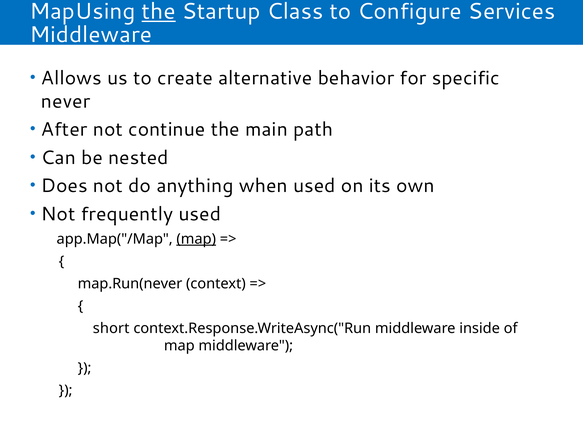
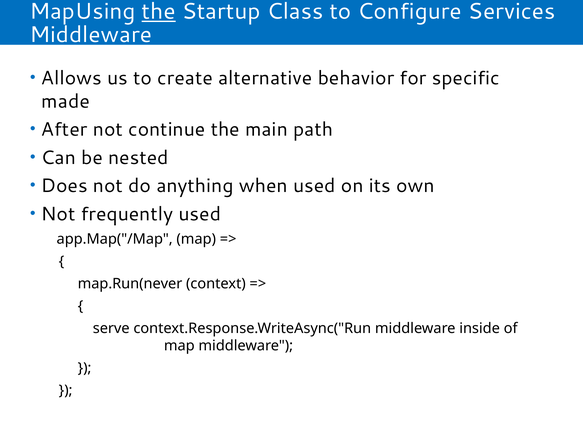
never: never -> made
map at (196, 239) underline: present -> none
short: short -> serve
